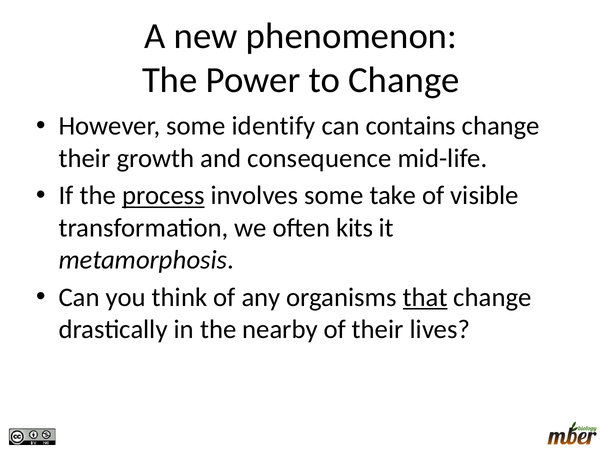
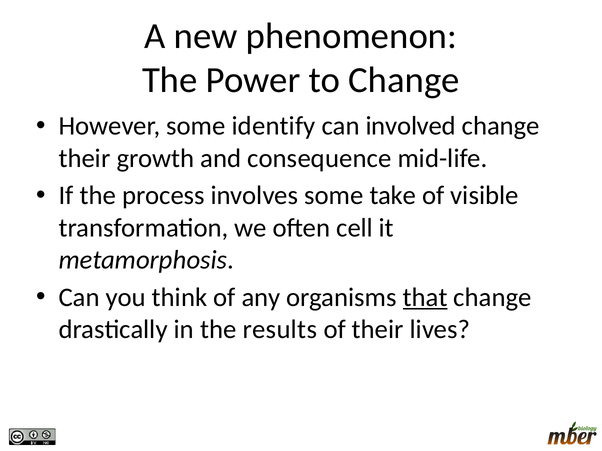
contains: contains -> involved
process underline: present -> none
kits: kits -> cell
nearby: nearby -> results
